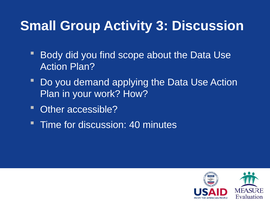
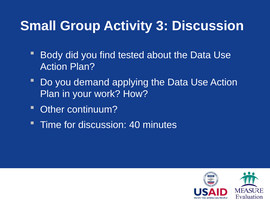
scope: scope -> tested
accessible: accessible -> continuum
